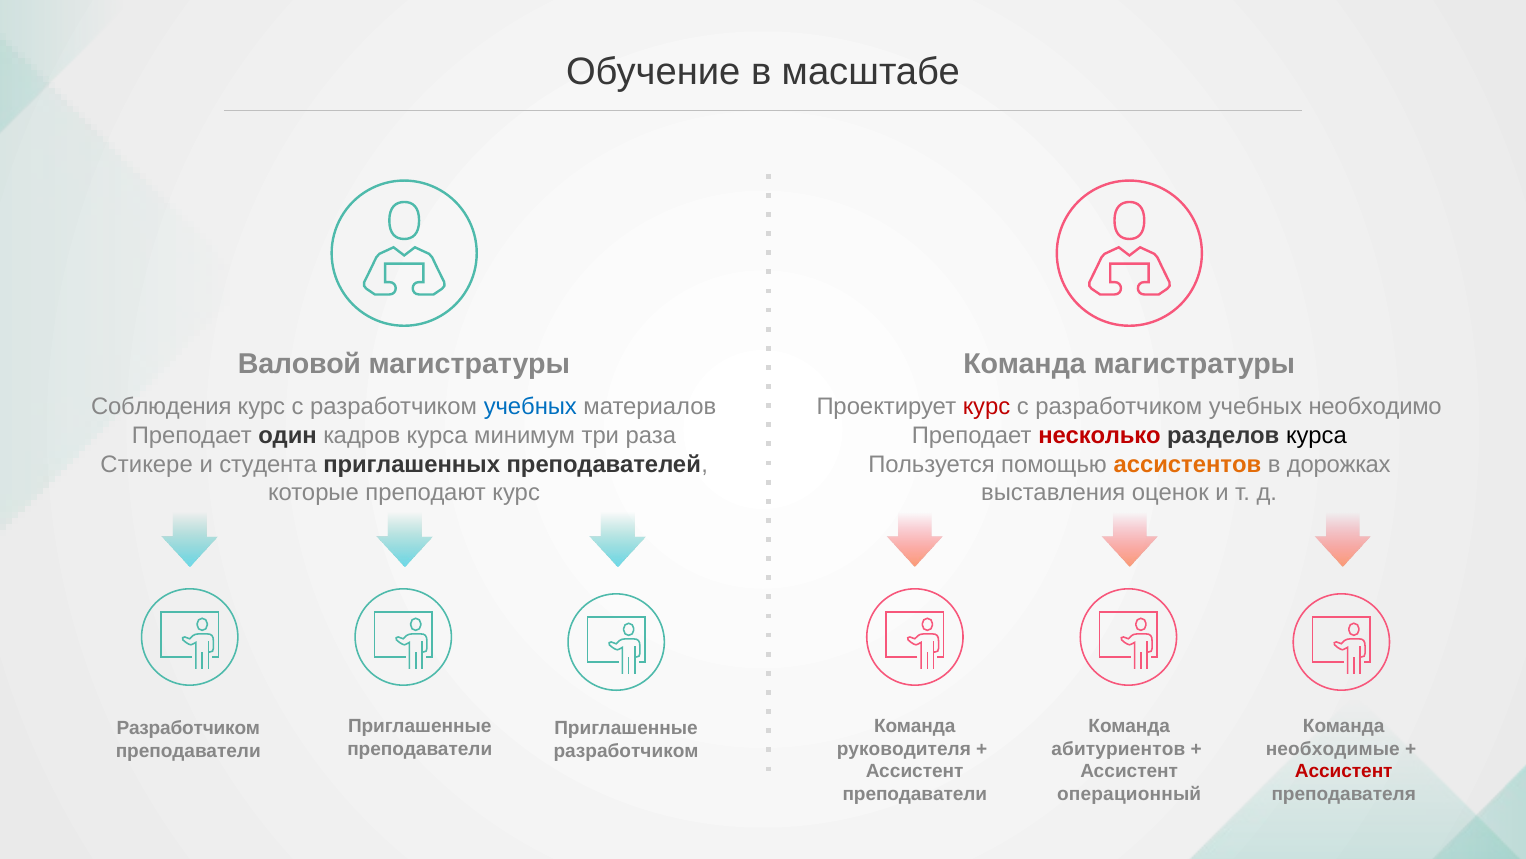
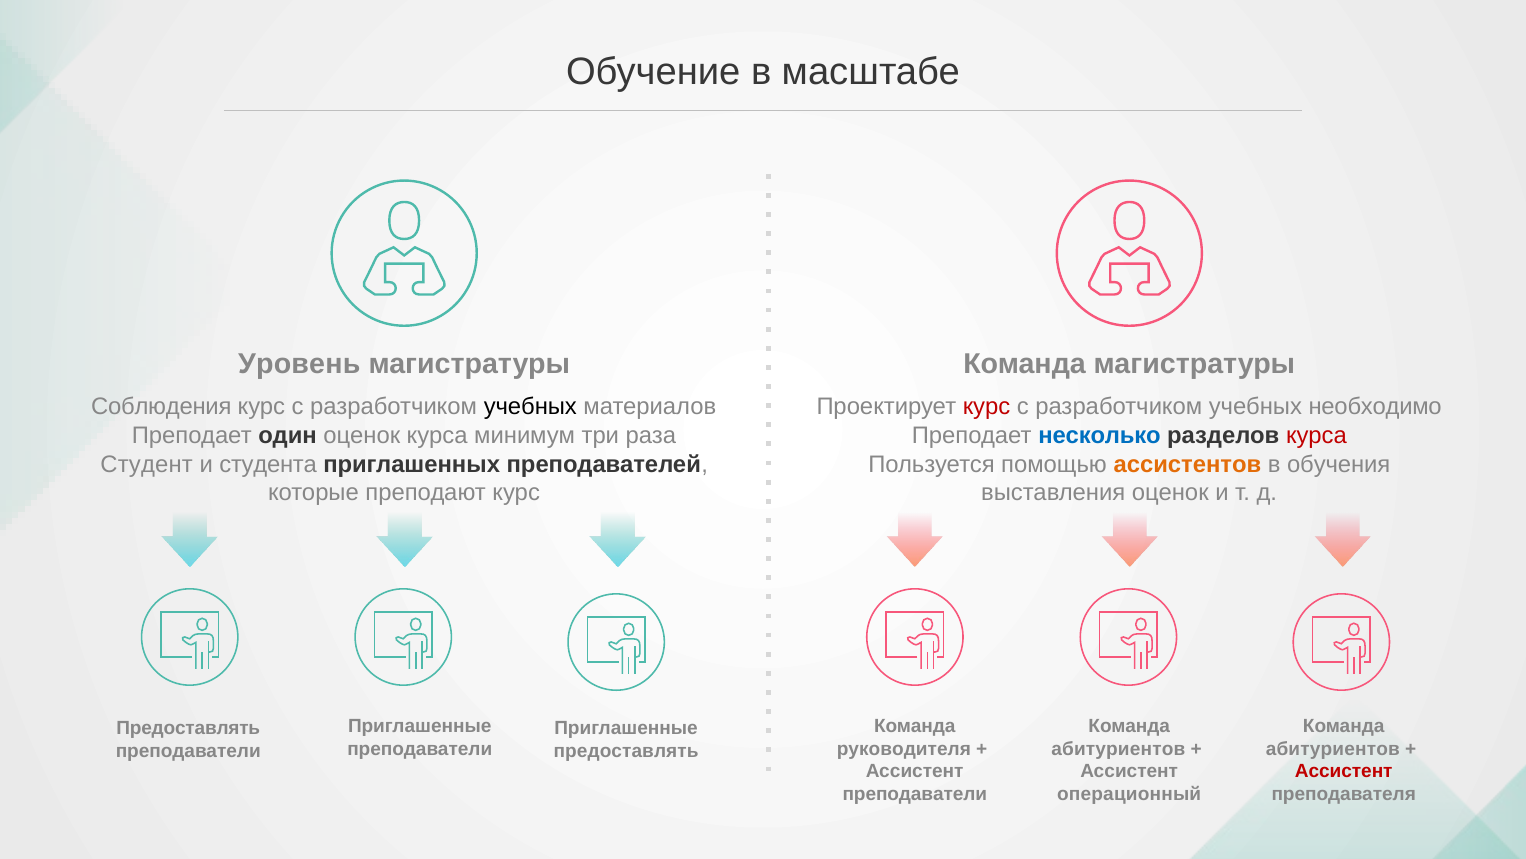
Валовой: Валовой -> Уровень
учебных at (530, 407) colour: blue -> black
один кадров: кадров -> оценок
несколько colour: red -> blue
курса at (1317, 435) colour: black -> red
Стикере: Стикере -> Студент
дорожках: дорожках -> обучения
Разработчиком at (188, 727): Разработчиком -> Предоставлять
необходимые at (1333, 748): необходимые -> абитуриентов
разработчиком at (626, 750): разработчиком -> предоставлять
